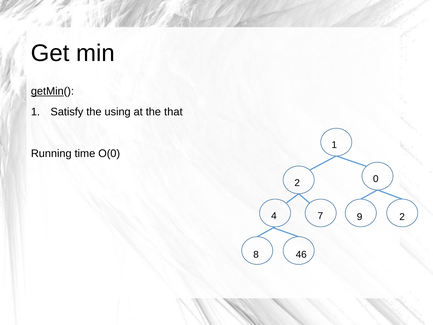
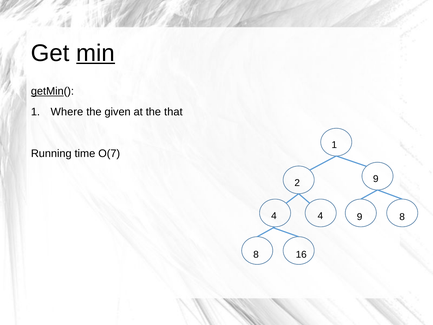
min underline: none -> present
Satisfy: Satisfy -> Where
using: using -> given
O(0: O(0 -> O(7
2 0: 0 -> 9
4 7: 7 -> 4
9 2: 2 -> 8
46: 46 -> 16
